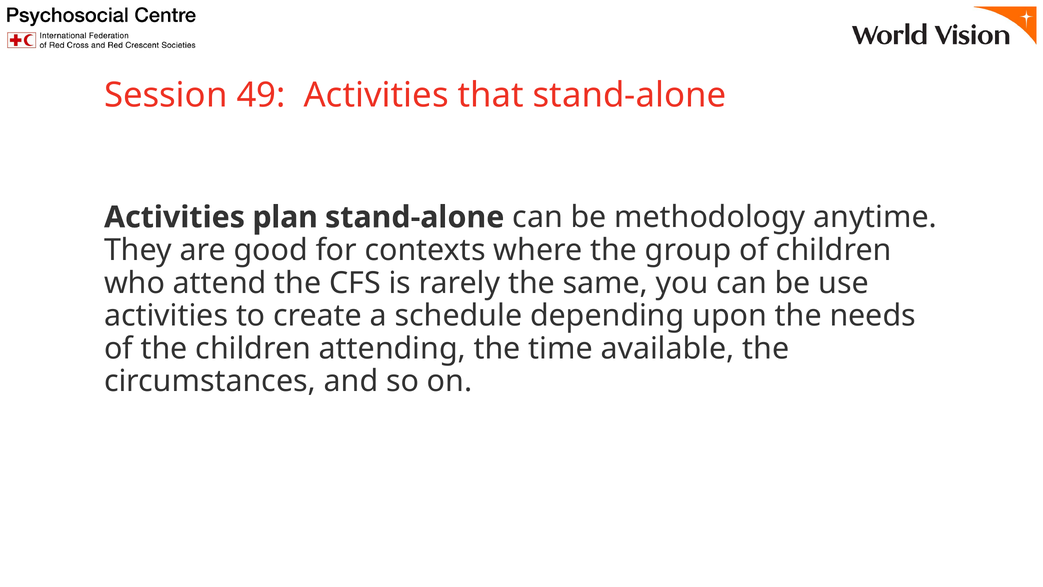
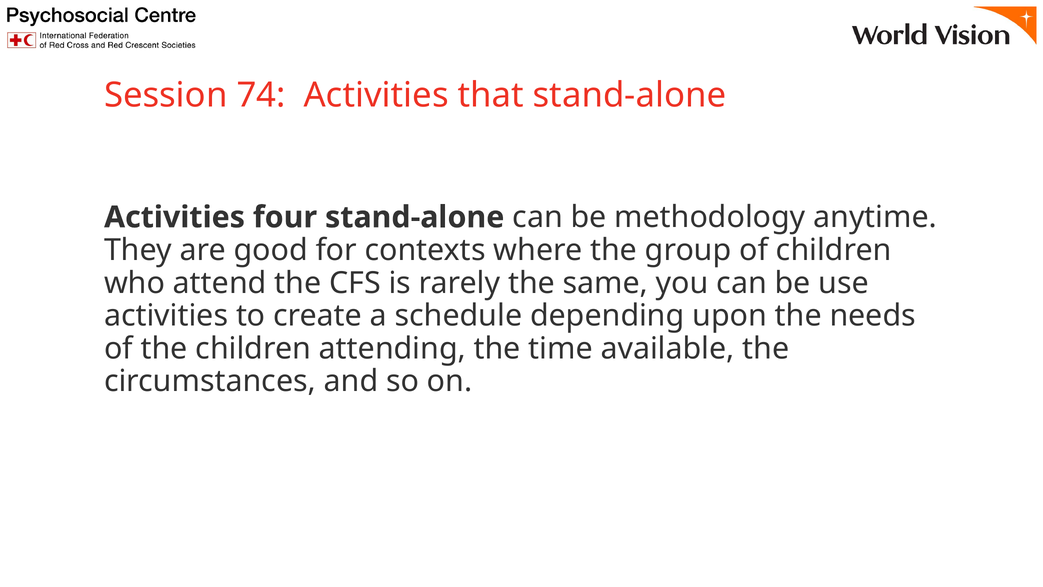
49: 49 -> 74
plan: plan -> four
